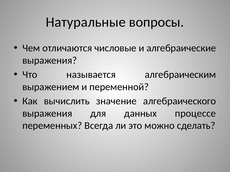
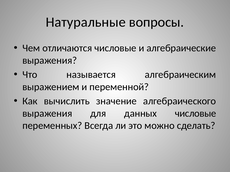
данных процессе: процессе -> числовые
